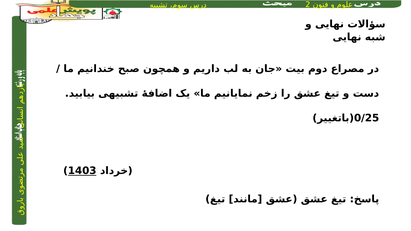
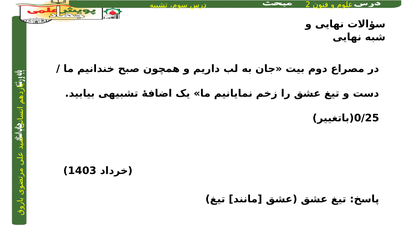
1403 underline: present -> none
